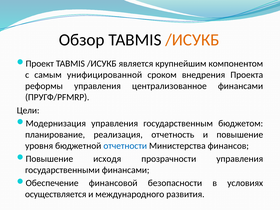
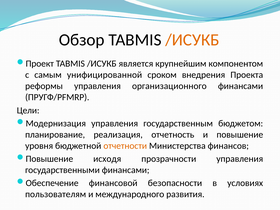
централизованное: централизованное -> организационного
отчетности colour: blue -> orange
осуществляется: осуществляется -> пользователям
